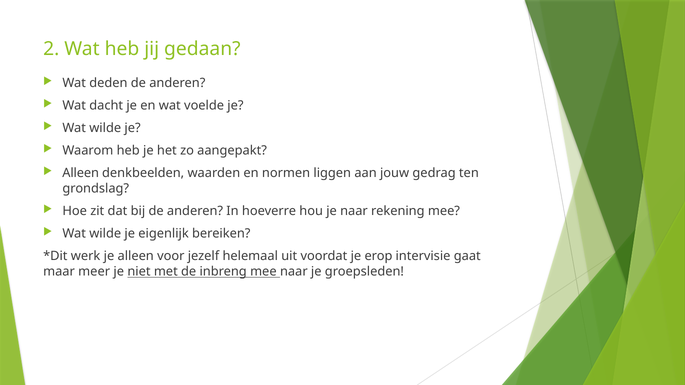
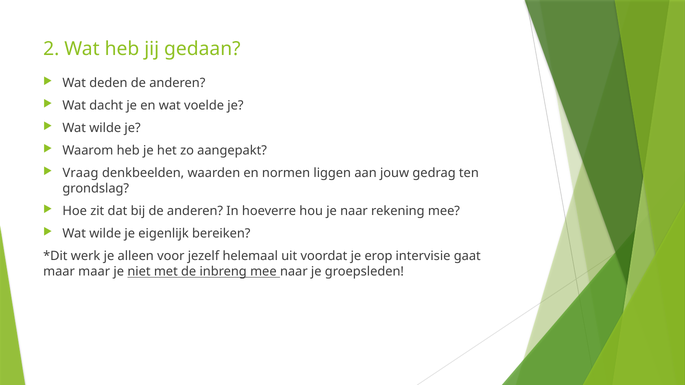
Alleen at (81, 173): Alleen -> Vraag
maar meer: meer -> maar
